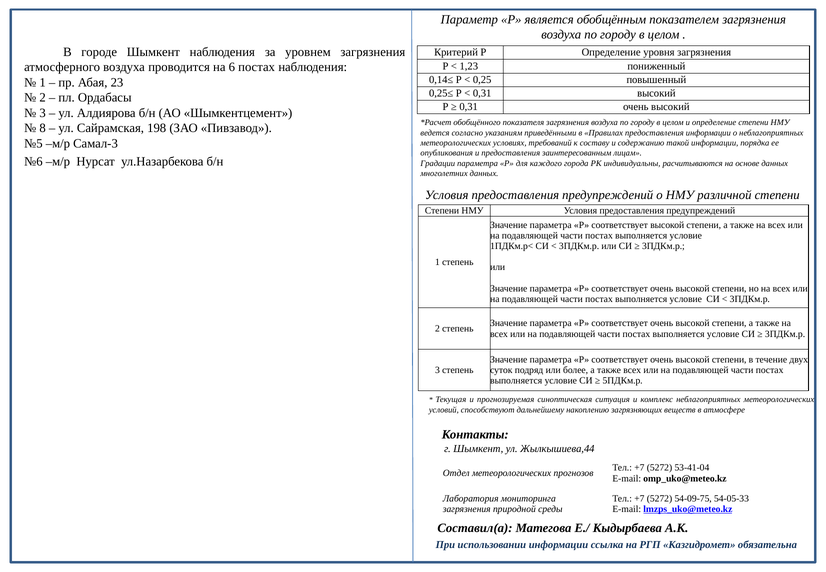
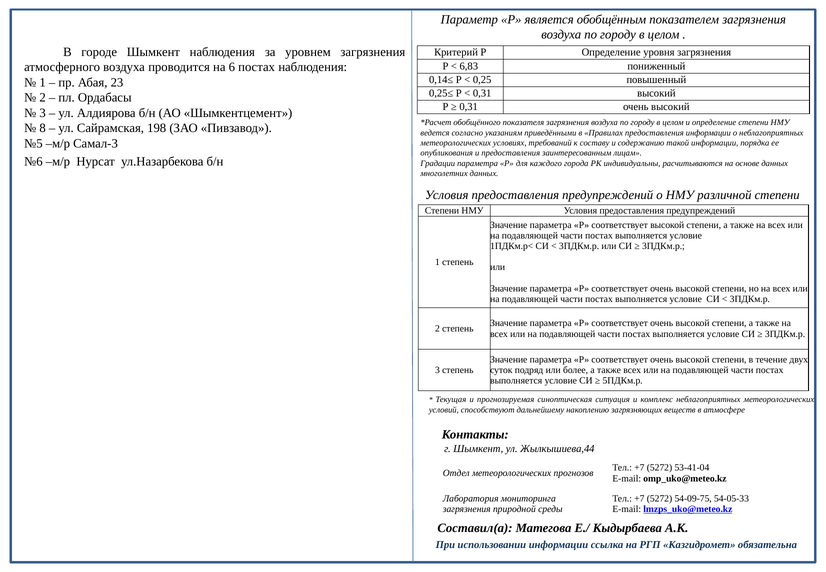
1,23: 1,23 -> 6,83
